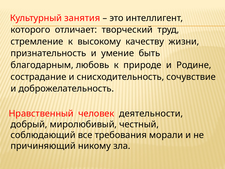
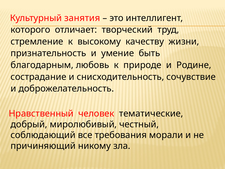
деятельности: деятельности -> тематические
